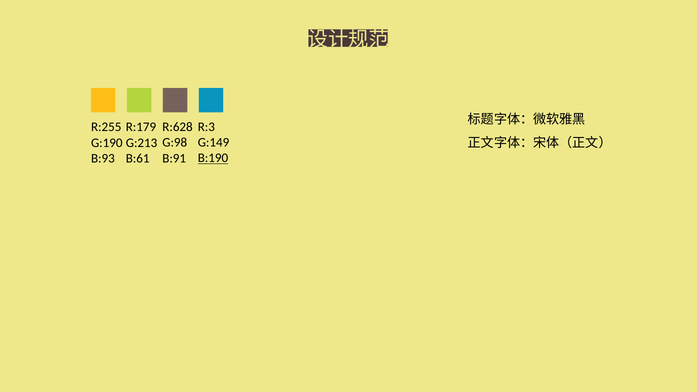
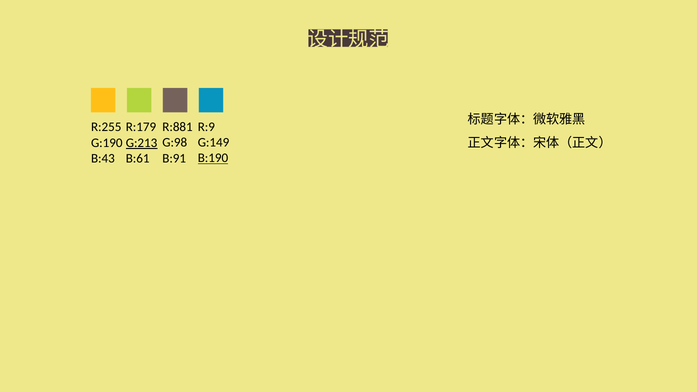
R:3: R:3 -> R:9
R:628: R:628 -> R:881
G:213 underline: none -> present
B:93: B:93 -> B:43
